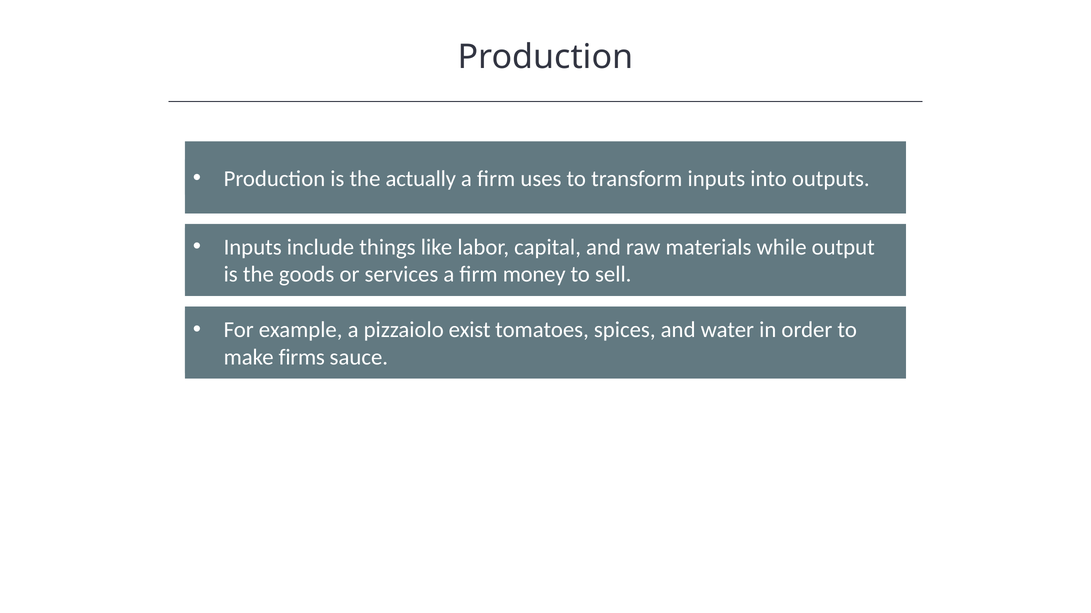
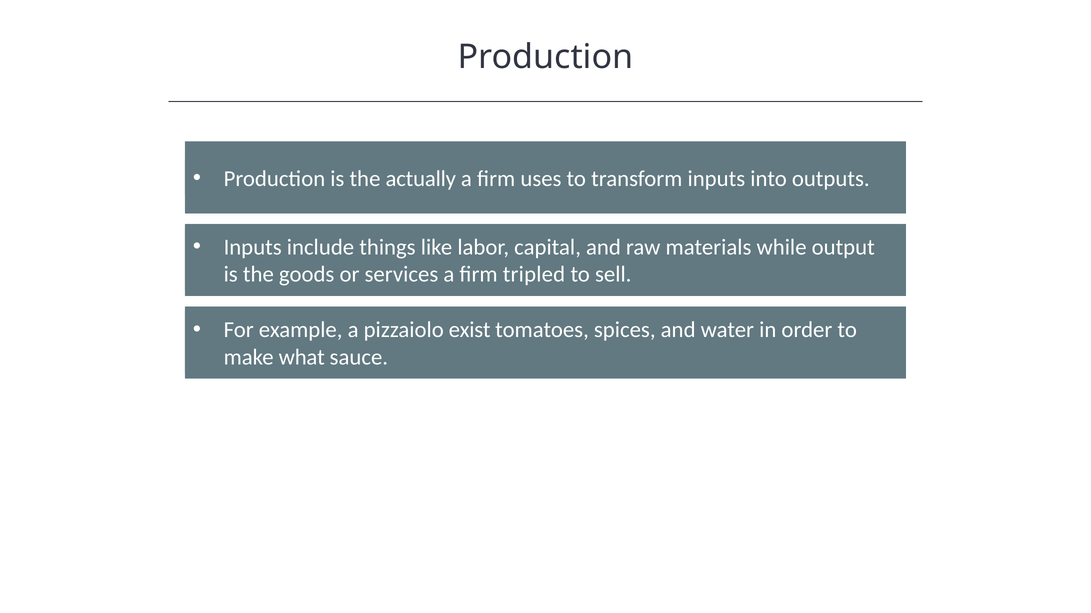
money: money -> tripled
firms: firms -> what
